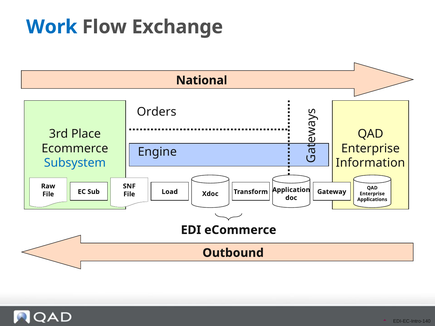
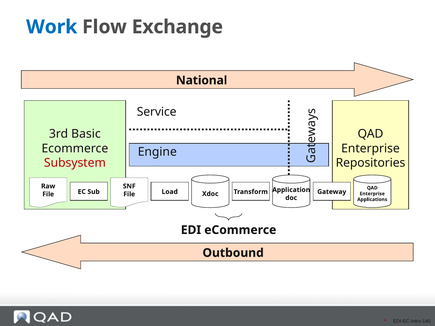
Orders: Orders -> Service
Place: Place -> Basic
Subsystem colour: blue -> red
Information: Information -> Repositories
